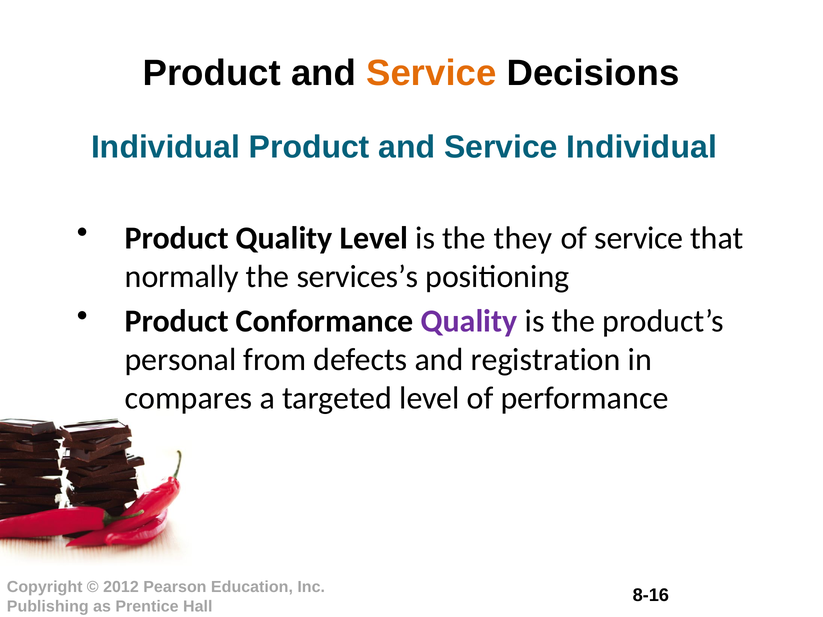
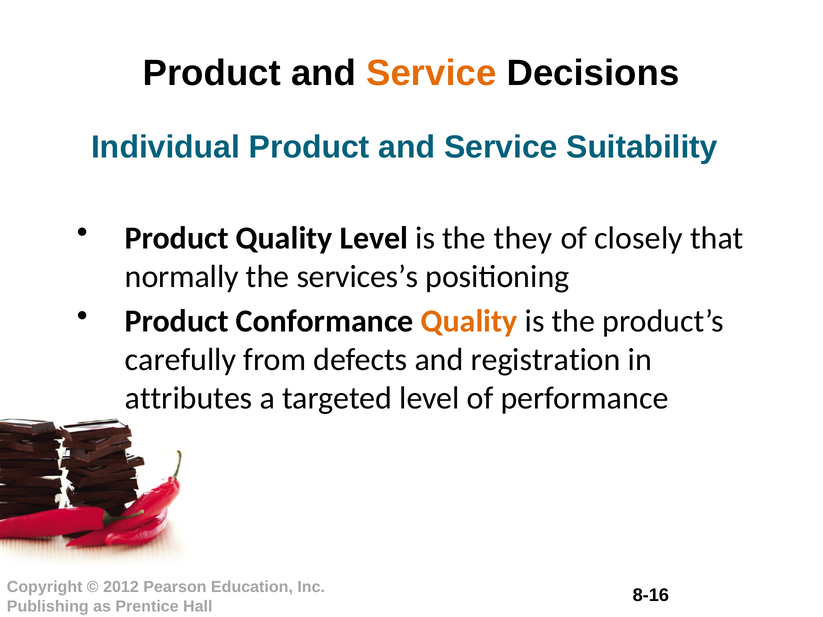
Service Individual: Individual -> Suitability
of service: service -> closely
Quality at (469, 321) colour: purple -> orange
personal: personal -> carefully
compares: compares -> attributes
